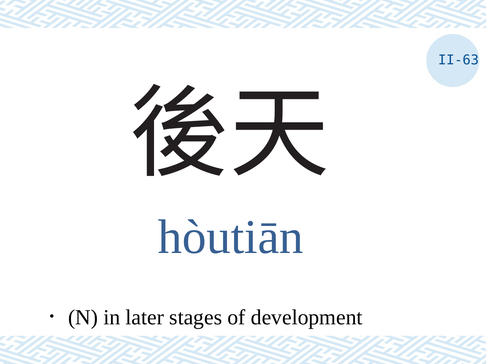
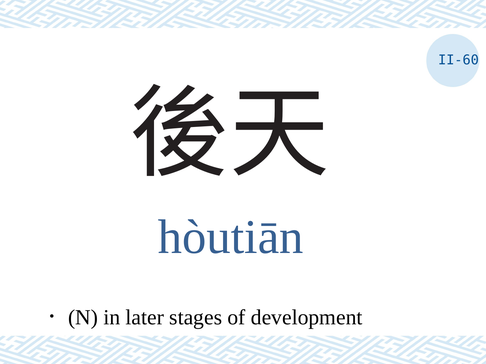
II-63: II-63 -> II-60
